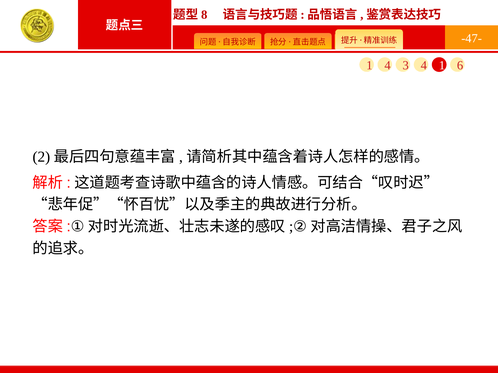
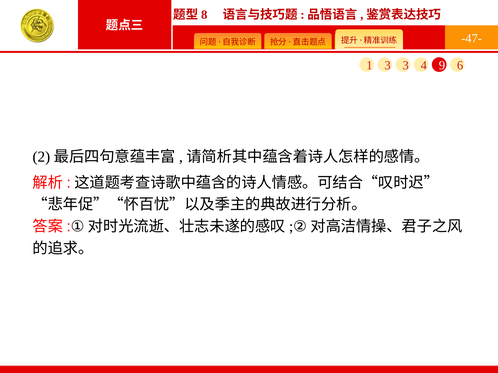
1 4: 4 -> 3
4 1: 1 -> 9
